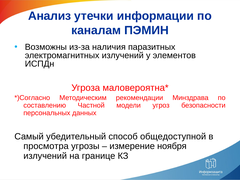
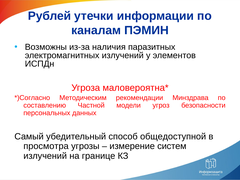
Анализ: Анализ -> Рублей
ноября: ноября -> систем
